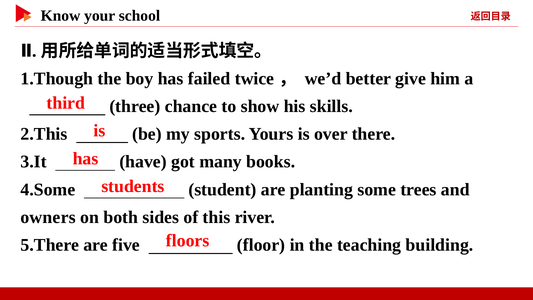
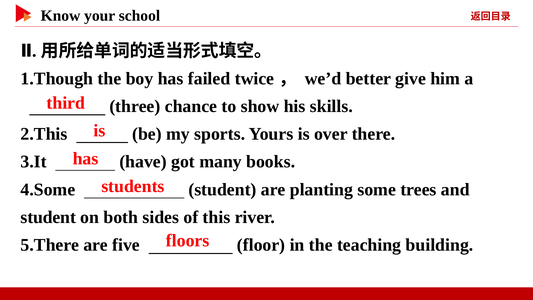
owners at (48, 217): owners -> student
